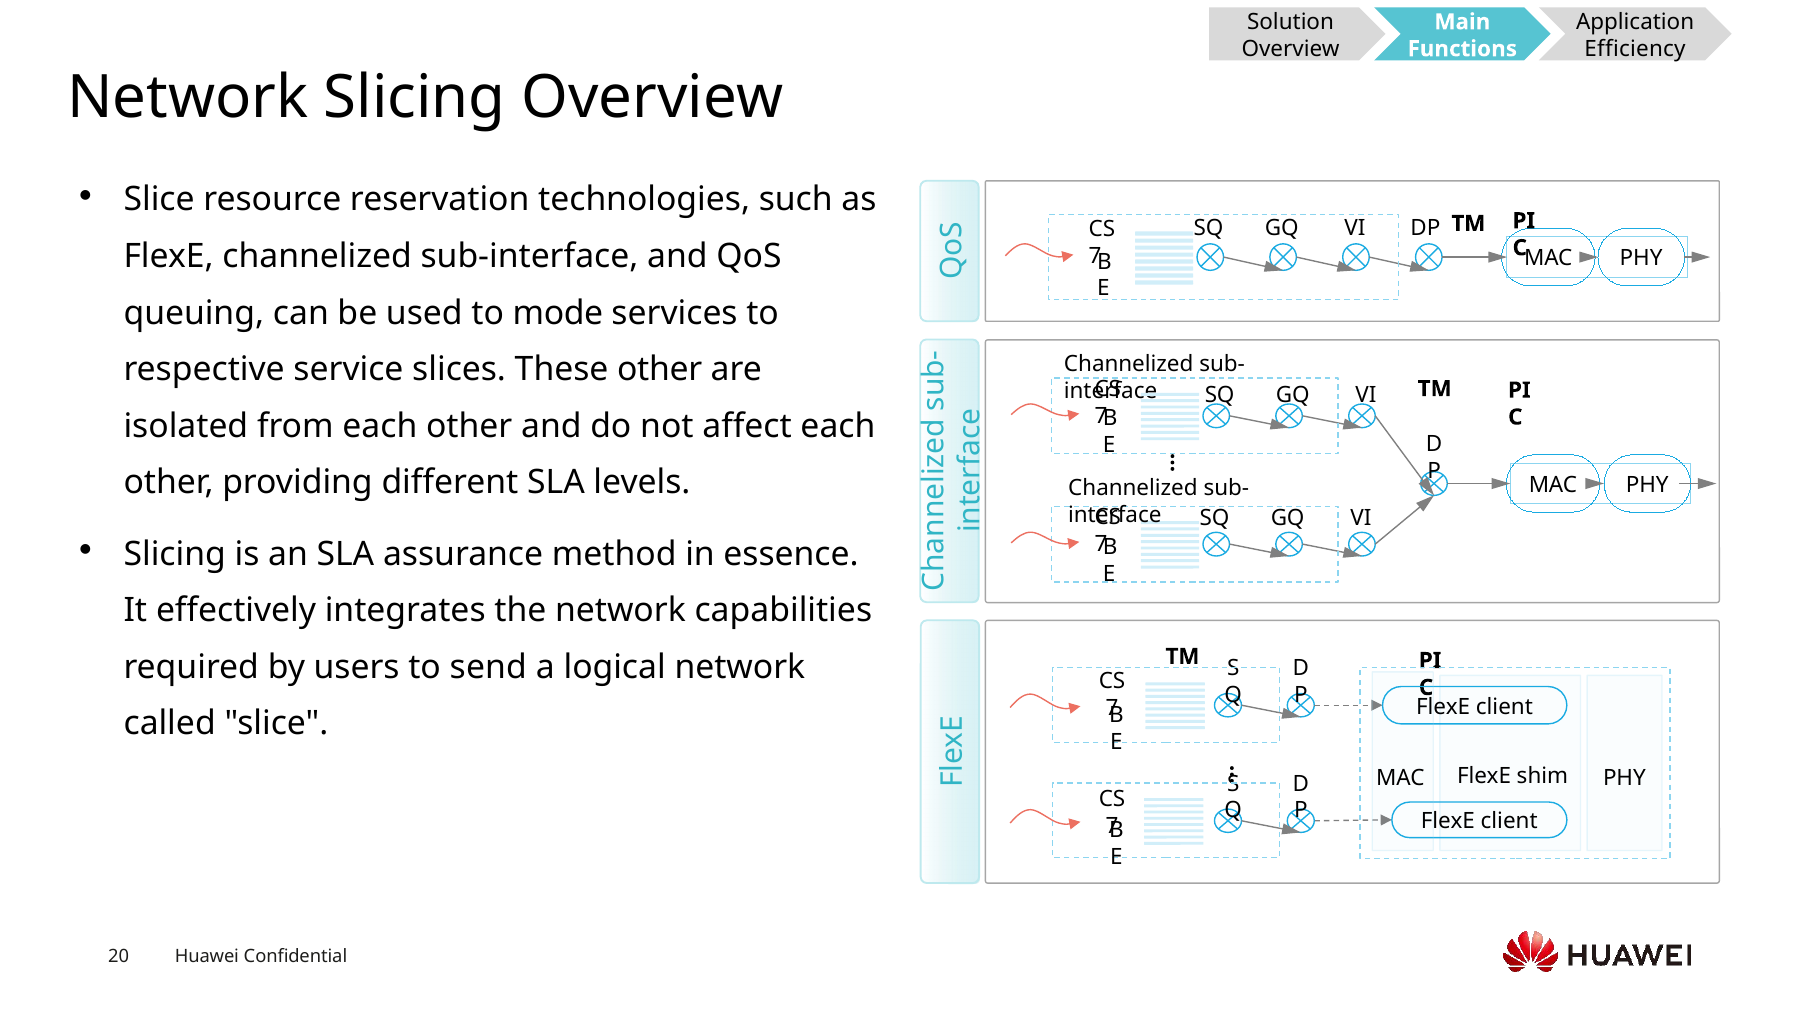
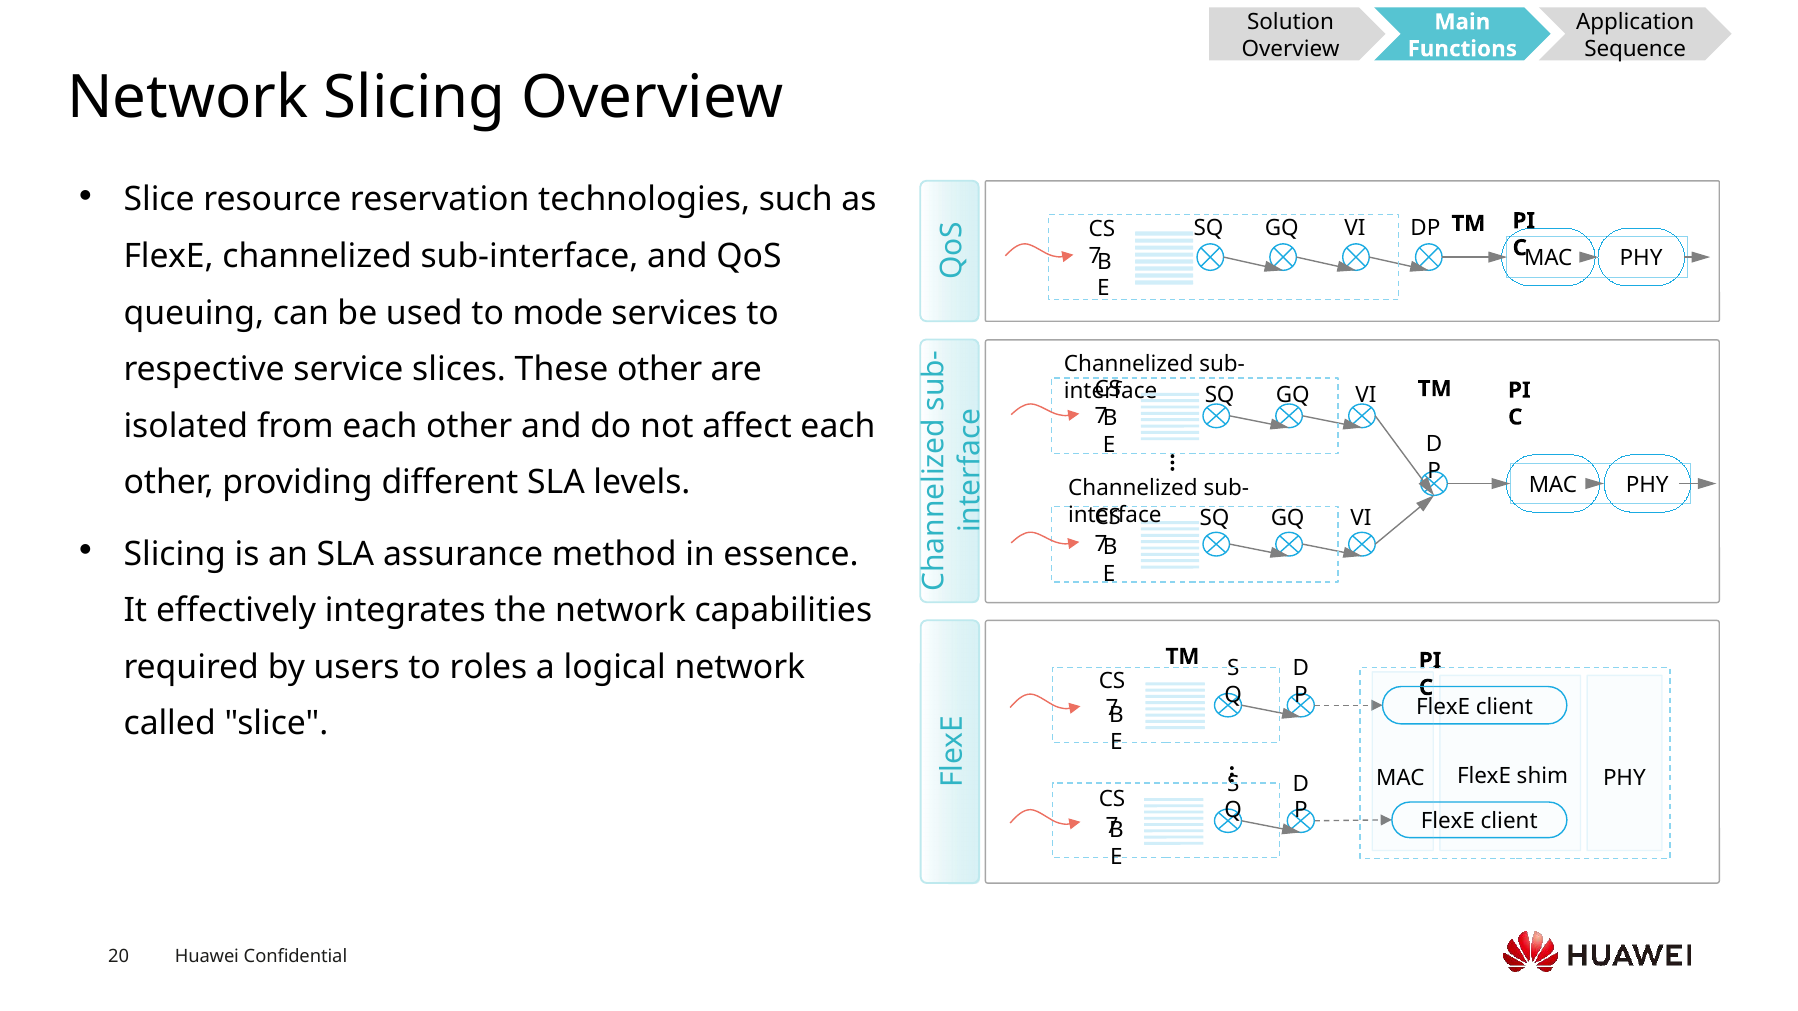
Efficiency: Efficiency -> Sequence
send: send -> roles
